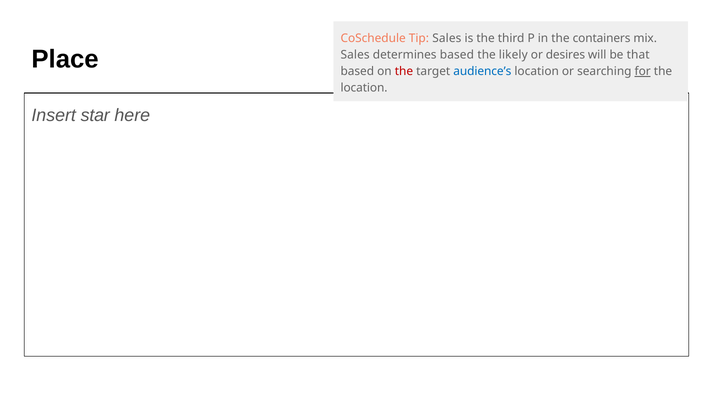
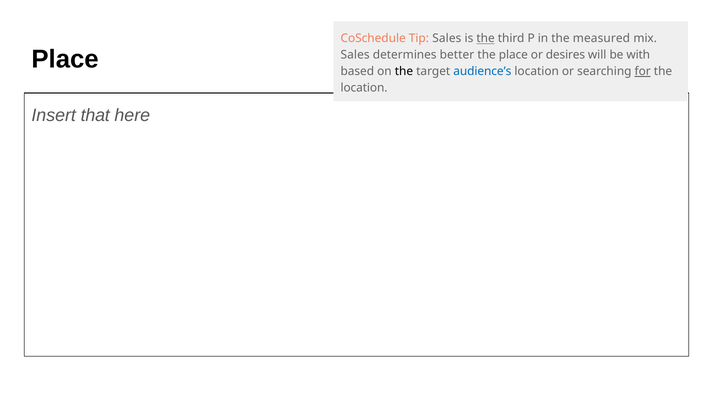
the at (486, 39) underline: none -> present
containers: containers -> measured
determines based: based -> better
the likely: likely -> place
that: that -> with
the at (404, 71) colour: red -> black
star: star -> that
